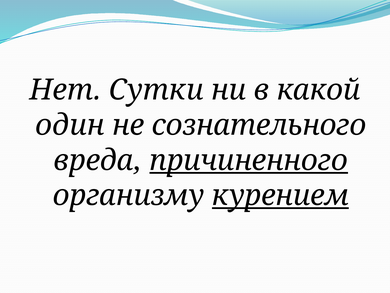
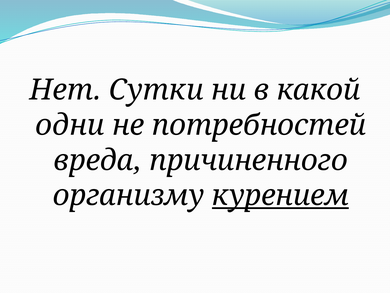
один: один -> одни
сознательного: сознательного -> потребностей
причиненного underline: present -> none
